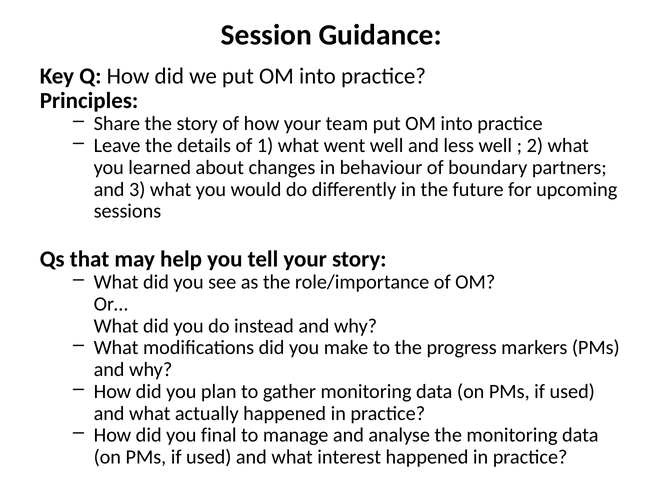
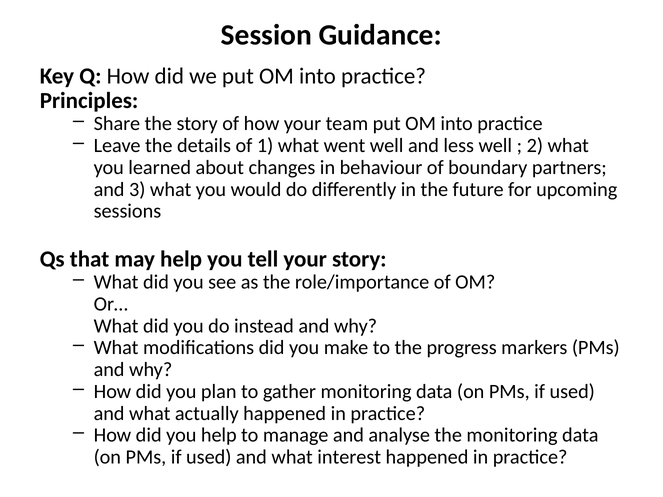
you final: final -> help
